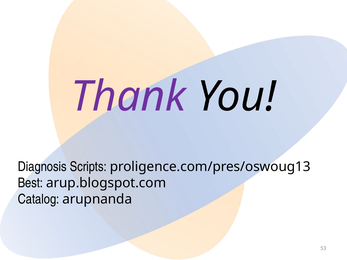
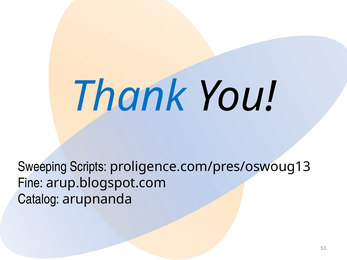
Thank colour: purple -> blue
Diagnosis: Diagnosis -> Sweeping
Best: Best -> Fine
